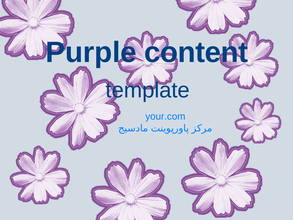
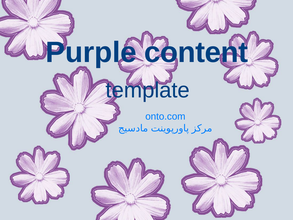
your.com: your.com -> onto.com
